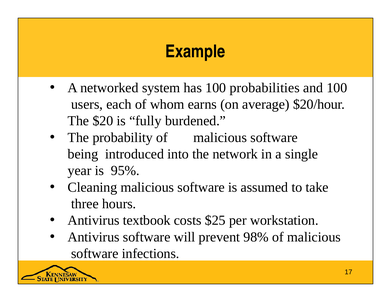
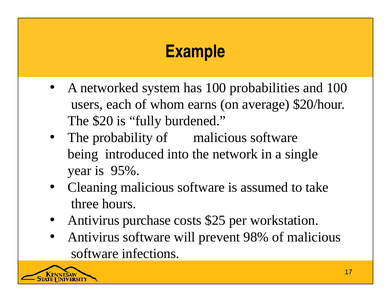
textbook: textbook -> purchase
